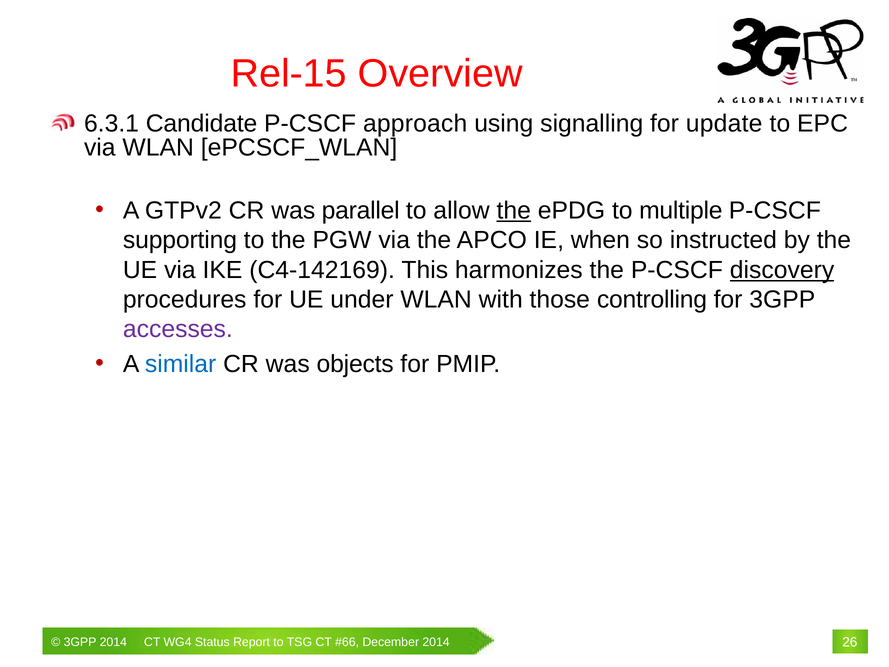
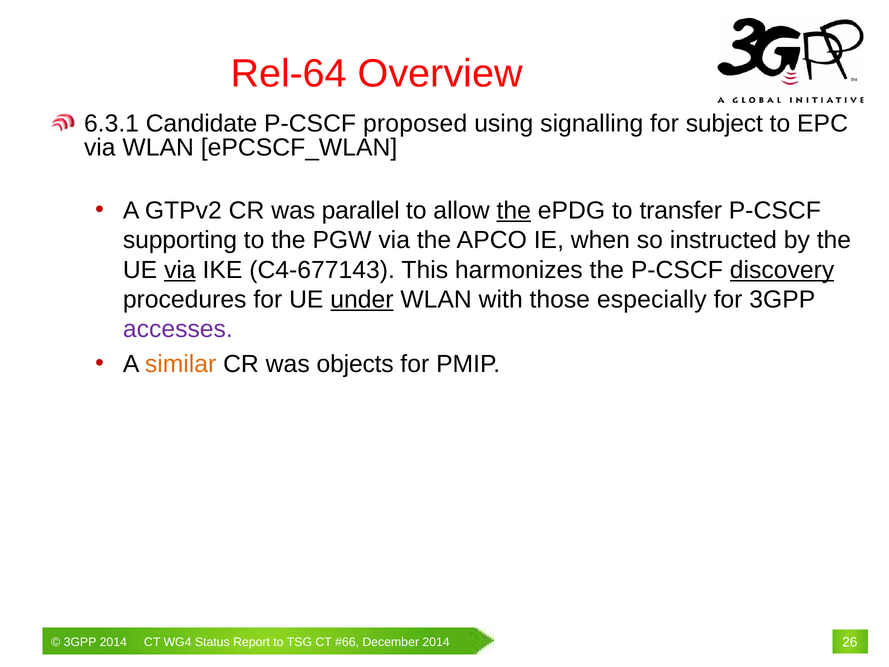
Rel-15: Rel-15 -> Rel-64
approach: approach -> proposed
update: update -> subject
multiple: multiple -> transfer
via at (180, 270) underline: none -> present
C4-142169: C4-142169 -> C4-677143
under underline: none -> present
controlling: controlling -> especially
similar colour: blue -> orange
